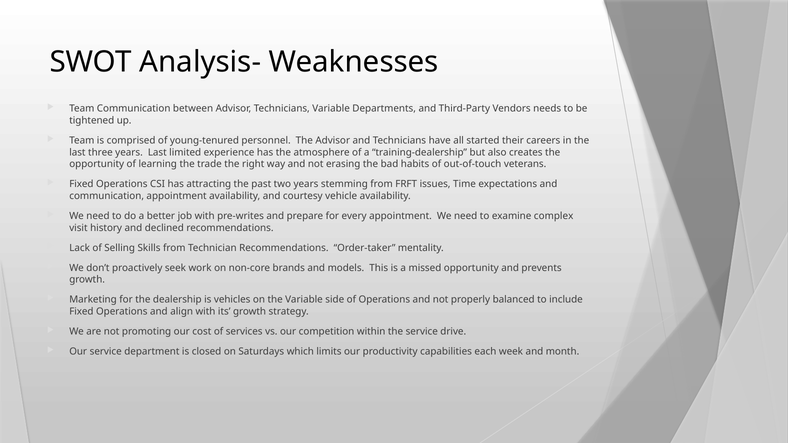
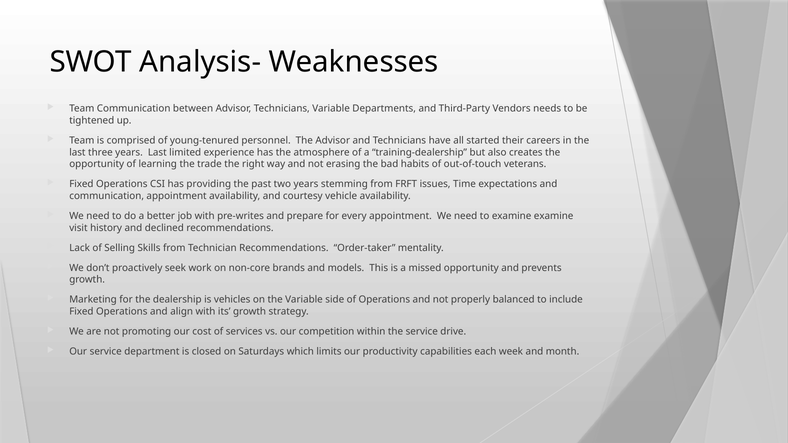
attracting: attracting -> providing
examine complex: complex -> examine
